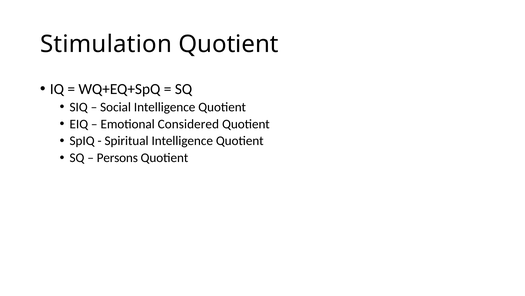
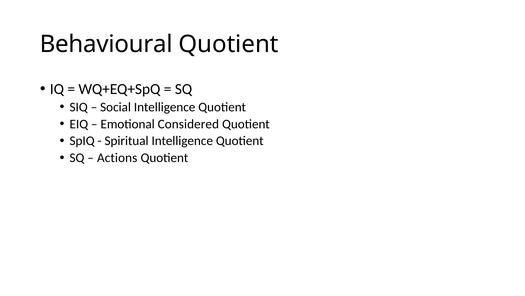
Stimulation: Stimulation -> Behavioural
Persons: Persons -> Actions
